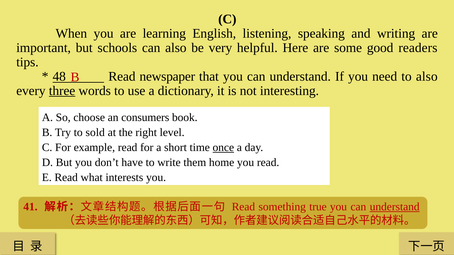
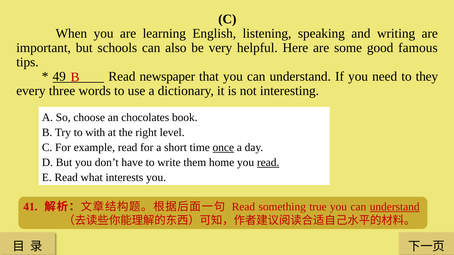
readers: readers -> famous
48: 48 -> 49
to also: also -> they
three underline: present -> none
consumers: consumers -> chocolates
sold: sold -> with
read at (268, 163) underline: none -> present
